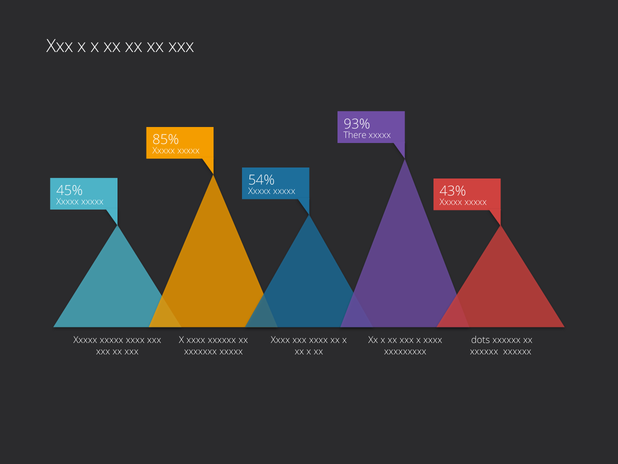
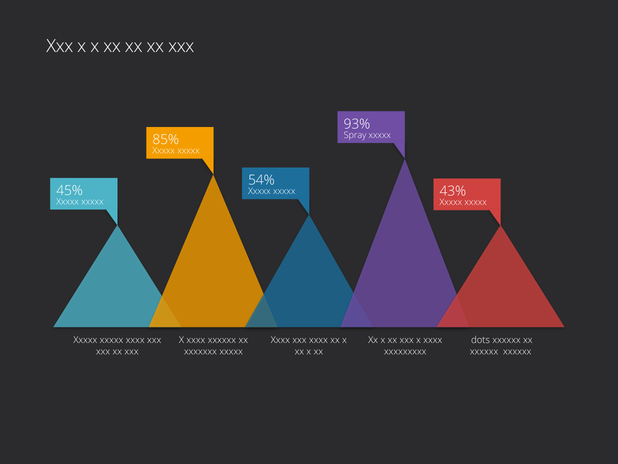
There: There -> Spray
